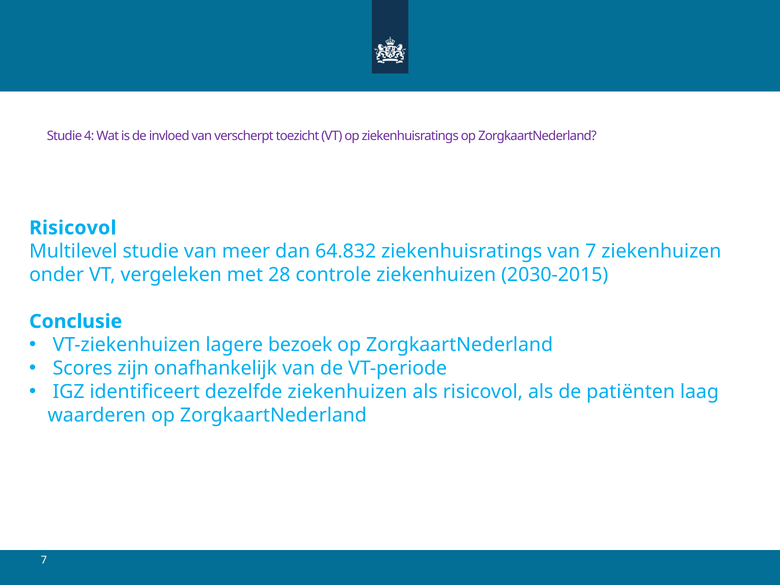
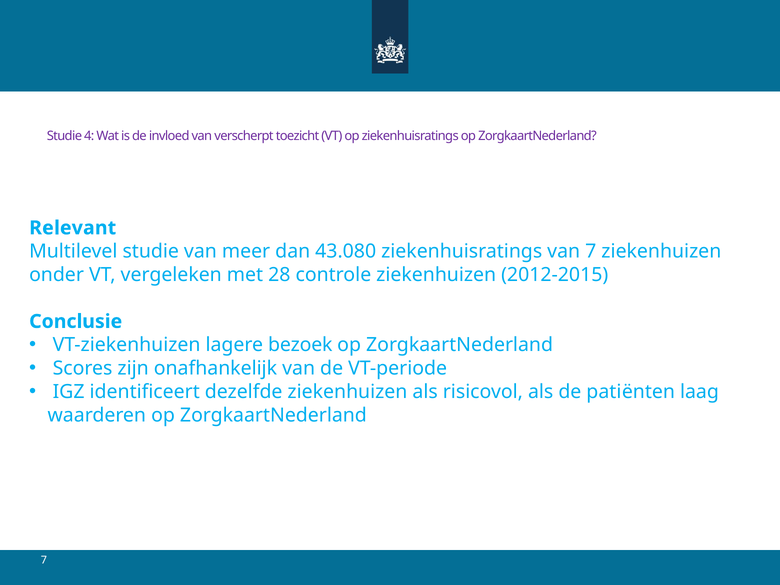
Risicovol at (73, 228): Risicovol -> Relevant
64.832: 64.832 -> 43.080
2030-2015: 2030-2015 -> 2012-2015
